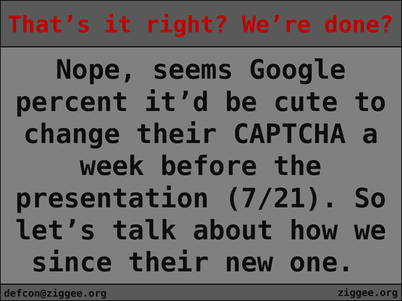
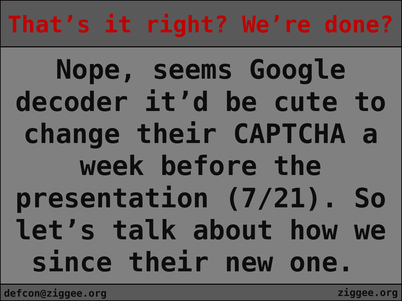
percent: percent -> decoder
